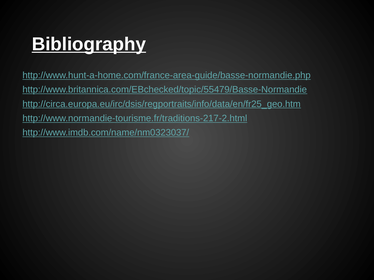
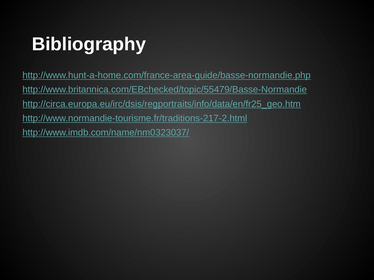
Bibliography underline: present -> none
